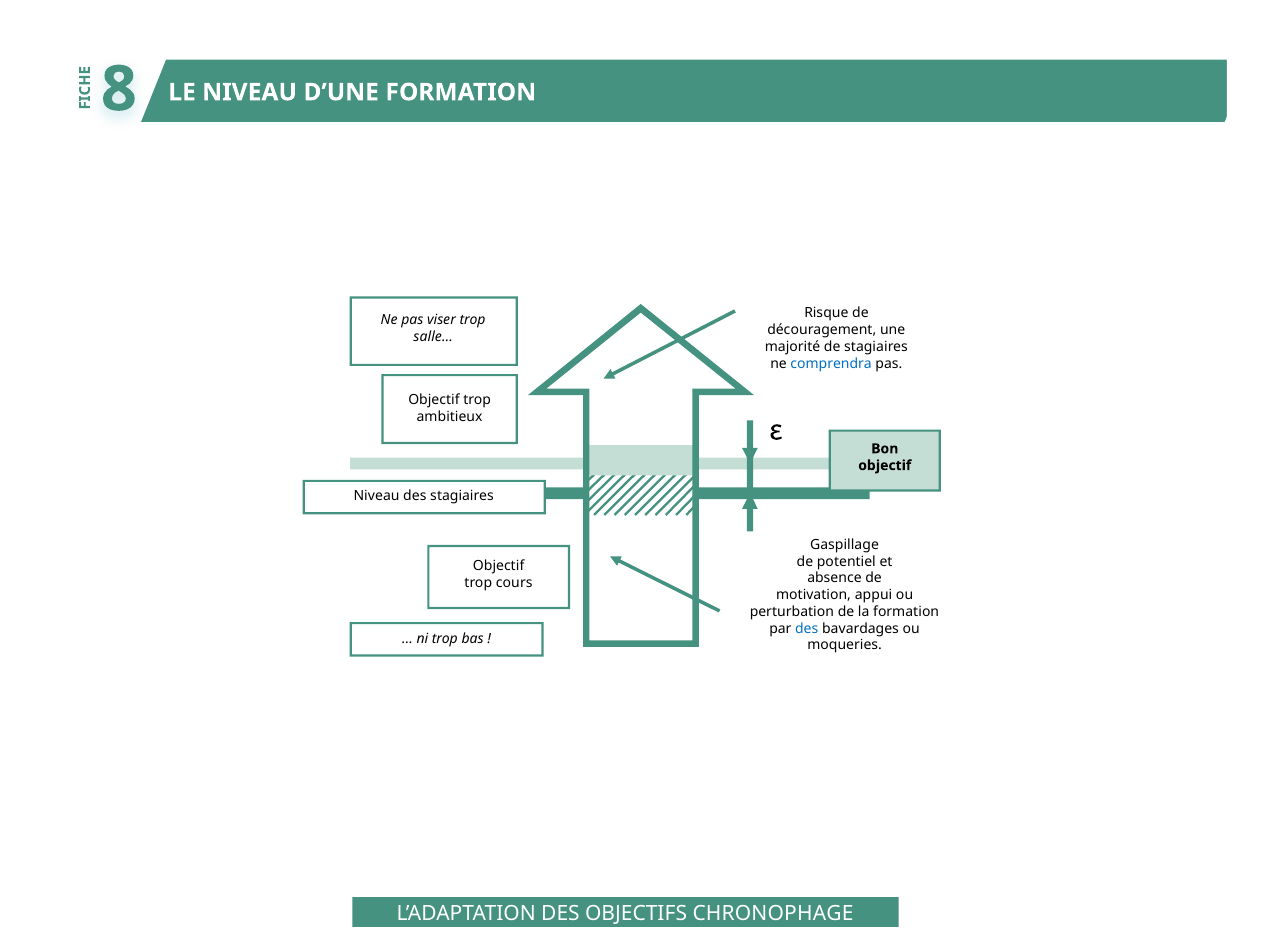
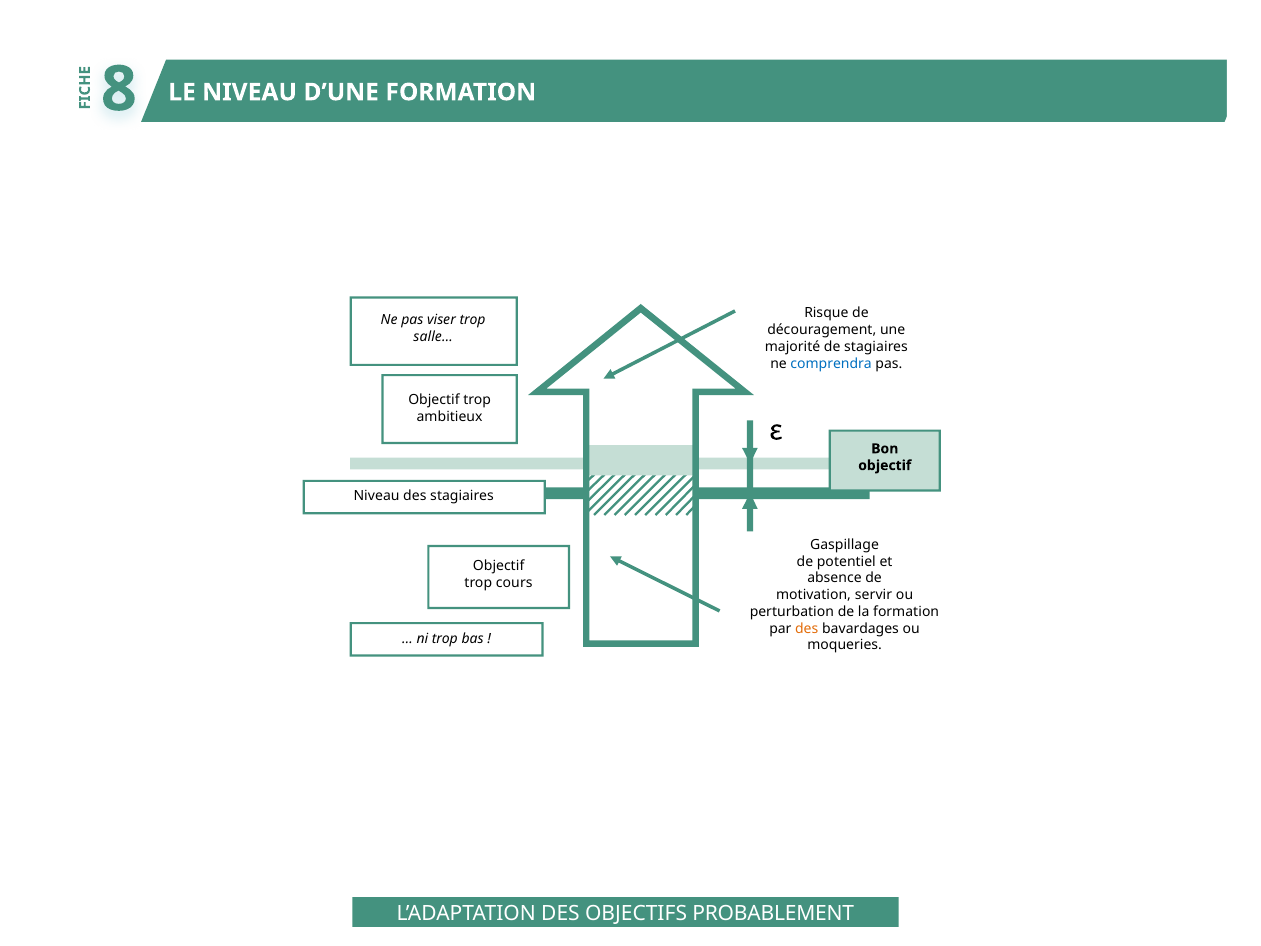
appui: appui -> servir
des at (807, 628) colour: blue -> orange
CHRONOPHAGE: CHRONOPHAGE -> PROBABLEMENT
